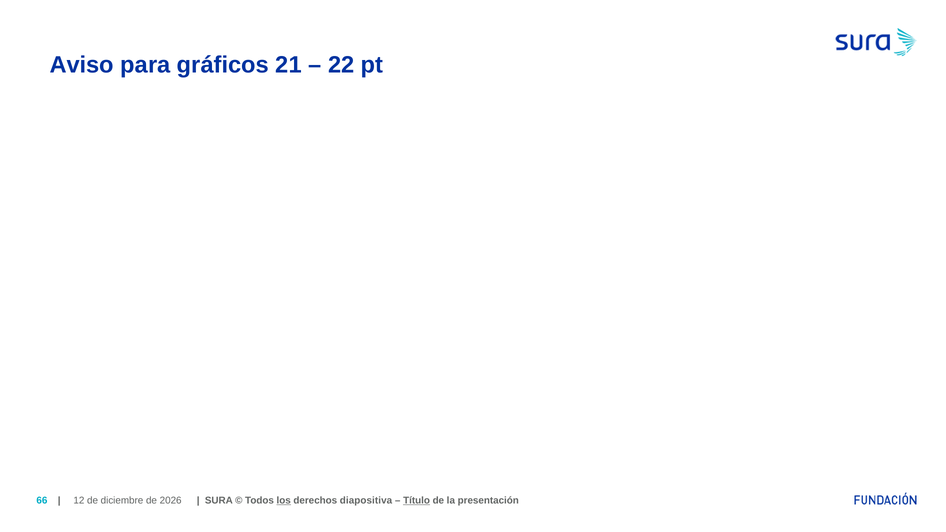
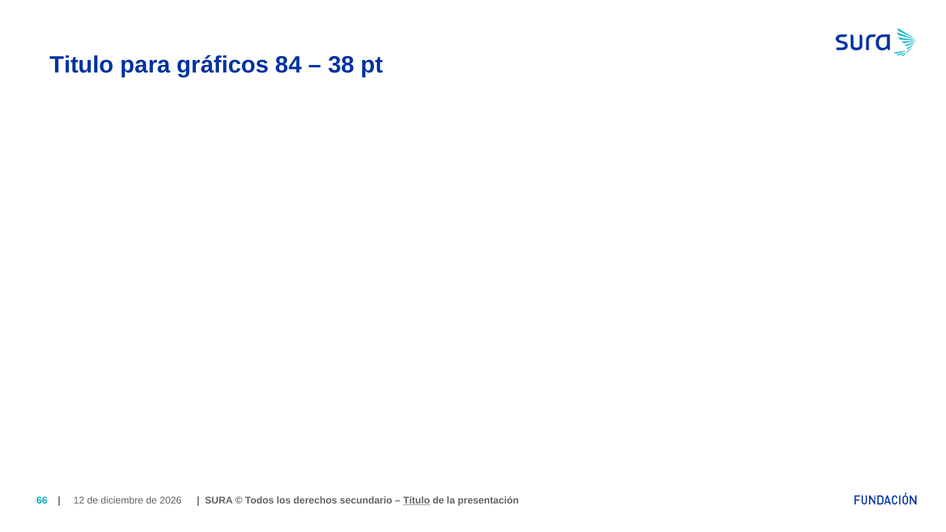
Aviso: Aviso -> Titulo
21: 21 -> 84
22: 22 -> 38
los underline: present -> none
diapositiva: diapositiva -> secundario
